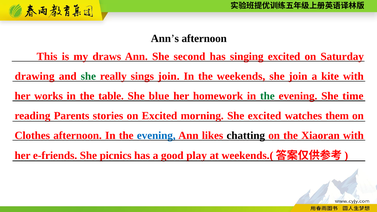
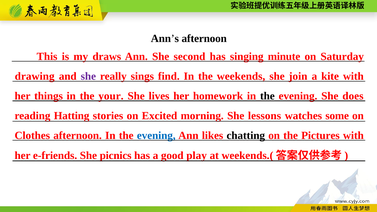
singing excited: excited -> minute
she at (88, 76) colour: green -> purple
sings join: join -> find
works: works -> things
table: table -> your
blue: blue -> lives
the at (267, 96) colour: green -> black
time: time -> does
Parents: Parents -> Hatting
She excited: excited -> lessons
them: them -> some
Xiaoran: Xiaoran -> Pictures
